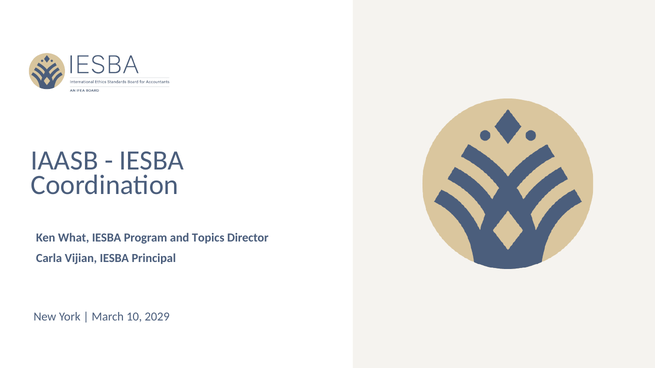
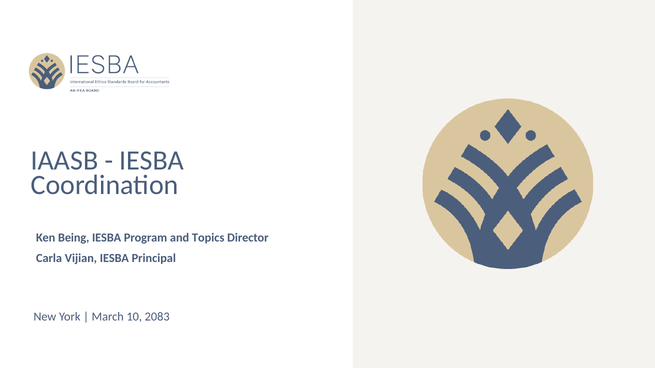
What: What -> Being
2029: 2029 -> 2083
